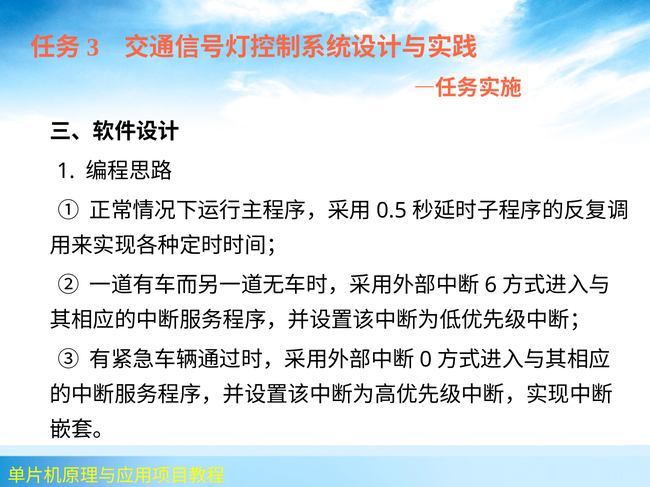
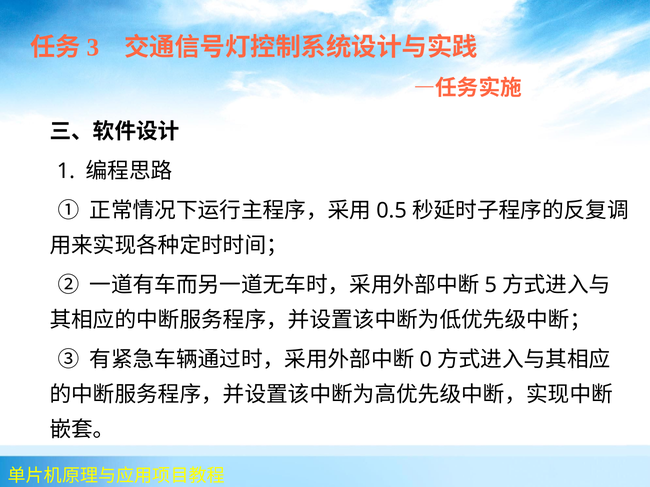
6: 6 -> 5
